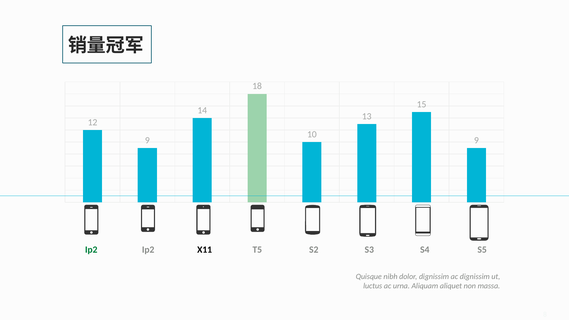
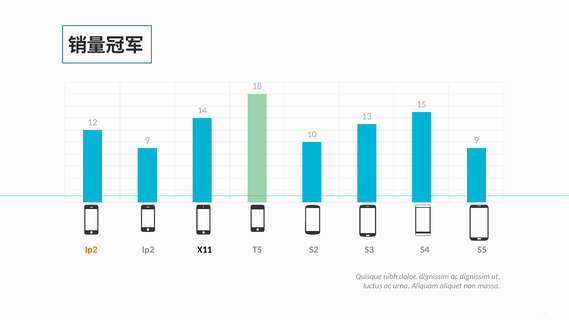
Ip2 at (91, 250) colour: green -> orange
